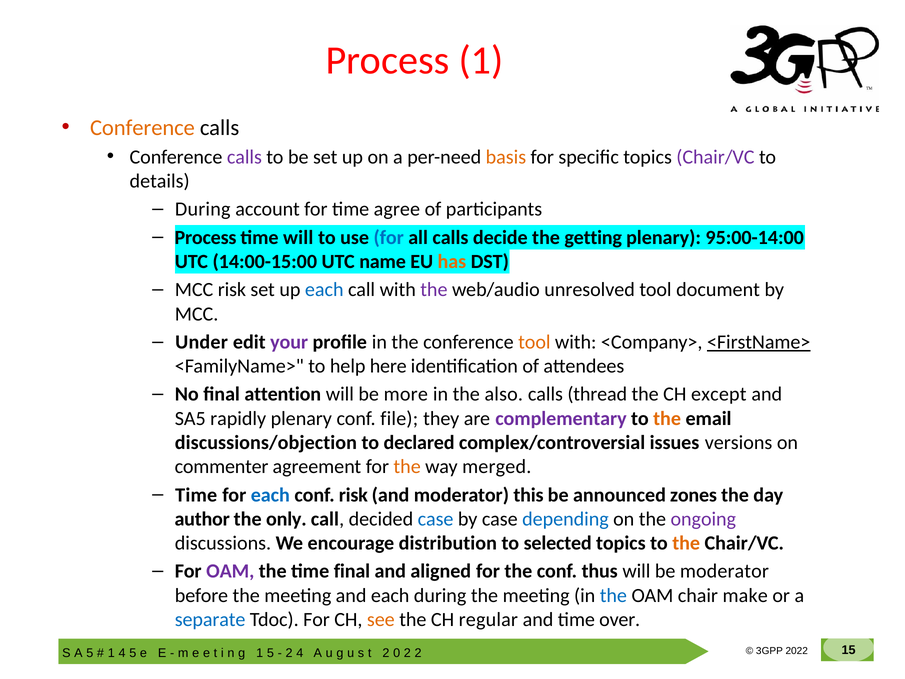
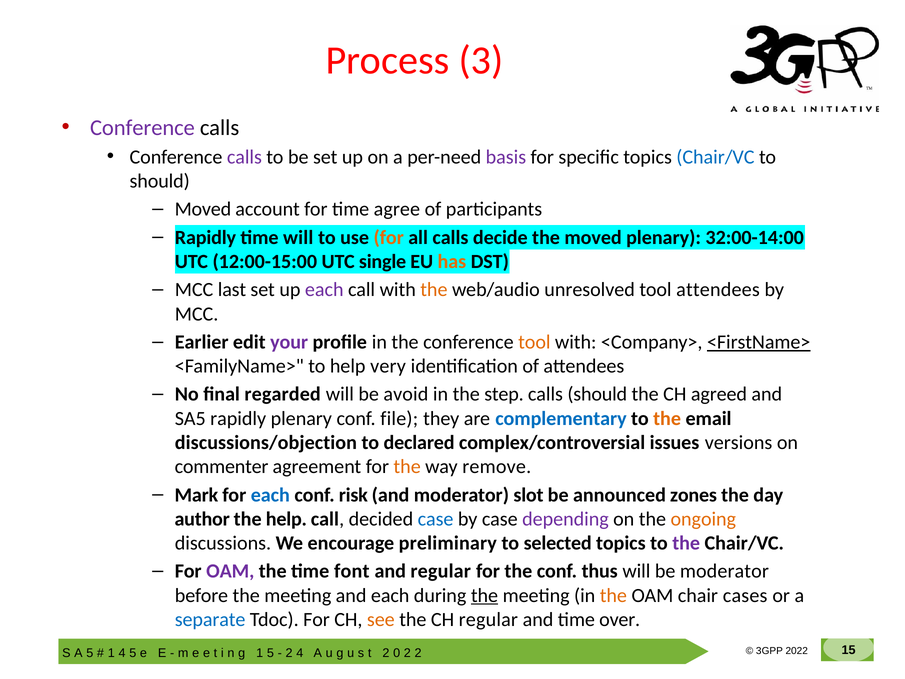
Process 1: 1 -> 3
Conference at (142, 127) colour: orange -> purple
basis colour: orange -> purple
Chair/VC at (715, 157) colour: purple -> blue
details at (160, 181): details -> should
During at (203, 209): During -> Moved
Process at (205, 237): Process -> Rapidly
for at (389, 237) colour: blue -> orange
the getting: getting -> moved
95:00-14:00: 95:00-14:00 -> 32:00-14:00
14:00-15:00: 14:00-15:00 -> 12:00-15:00
name: name -> single
MCC risk: risk -> last
each at (324, 290) colour: blue -> purple
the at (434, 290) colour: purple -> orange
tool document: document -> attendees
Under: Under -> Earlier
here: here -> very
attention: attention -> regarded
more: more -> avoid
also: also -> step
calls thread: thread -> should
except: except -> agreed
complementary colour: purple -> blue
merged: merged -> remove
Time at (196, 495): Time -> Mark
this: this -> slot
the only: only -> help
depending colour: blue -> purple
ongoing colour: purple -> orange
distribution: distribution -> preliminary
the at (686, 543) colour: orange -> purple
time final: final -> font
and aligned: aligned -> regular
the at (484, 595) underline: none -> present
the at (613, 595) colour: blue -> orange
make: make -> cases
